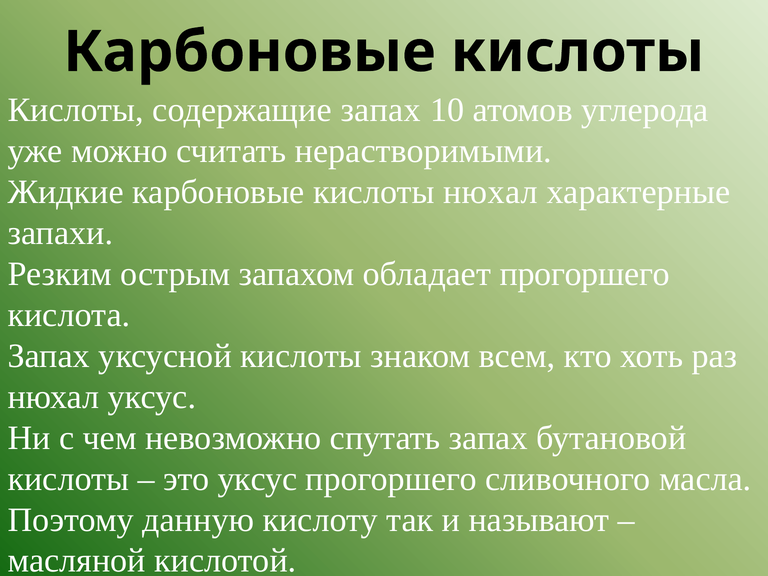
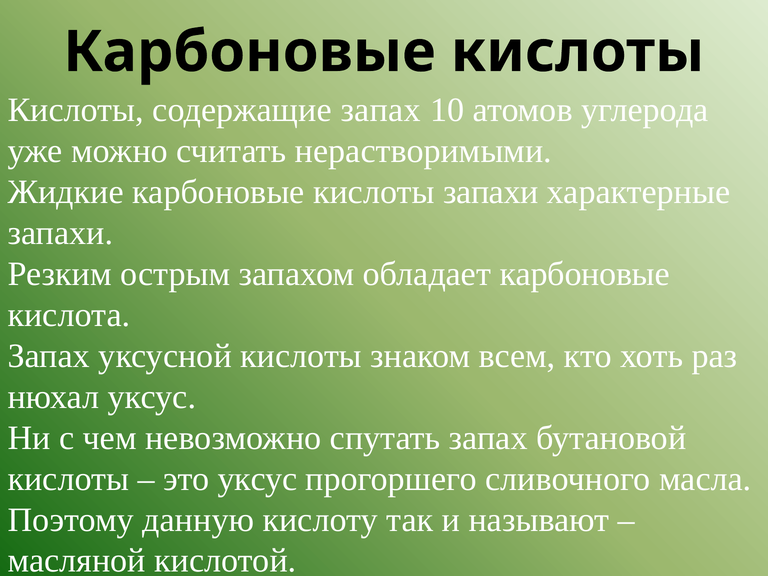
кислоты нюхал: нюхал -> запахи
обладает прогоршего: прогоршего -> карбоновые
